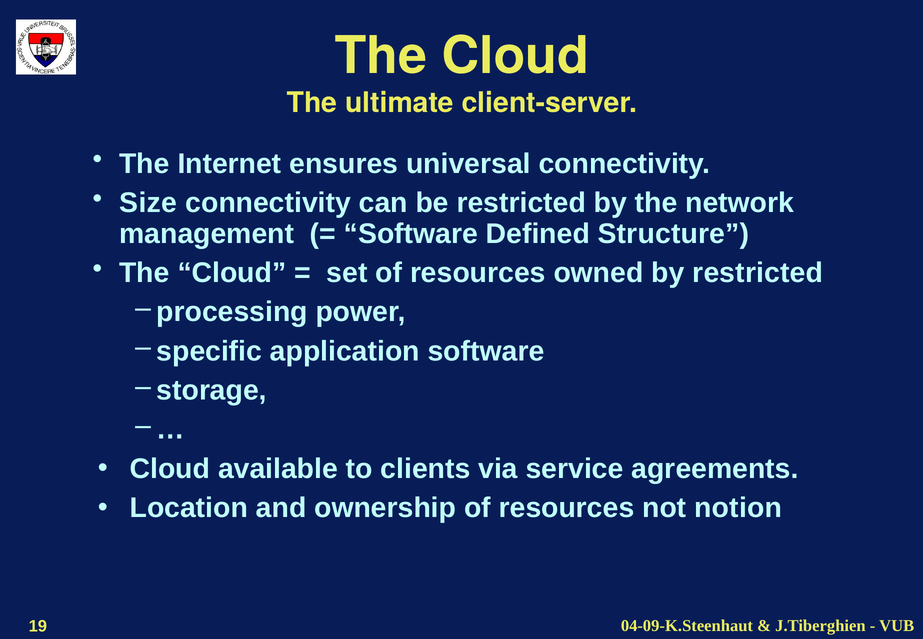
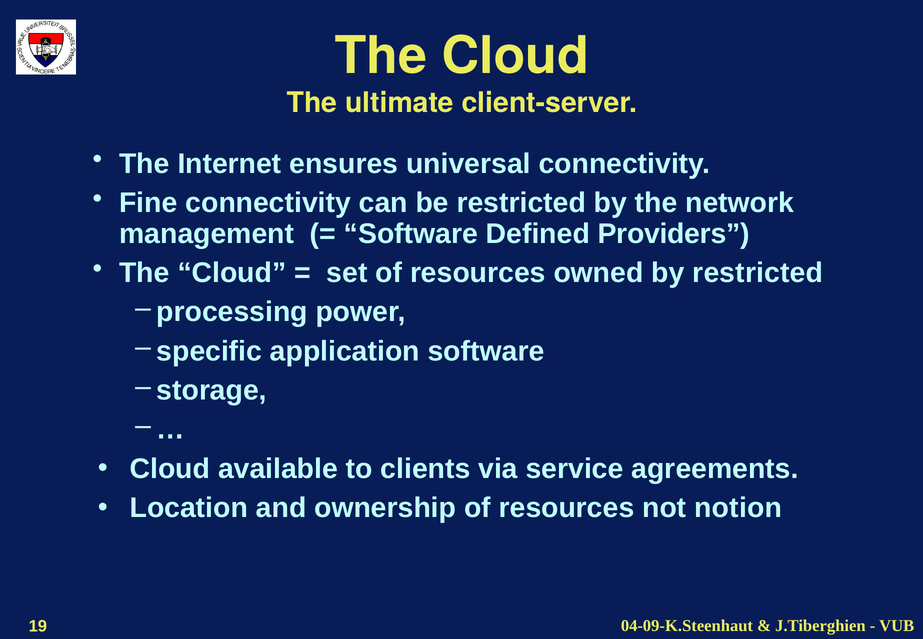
Size: Size -> Fine
Structure: Structure -> Providers
